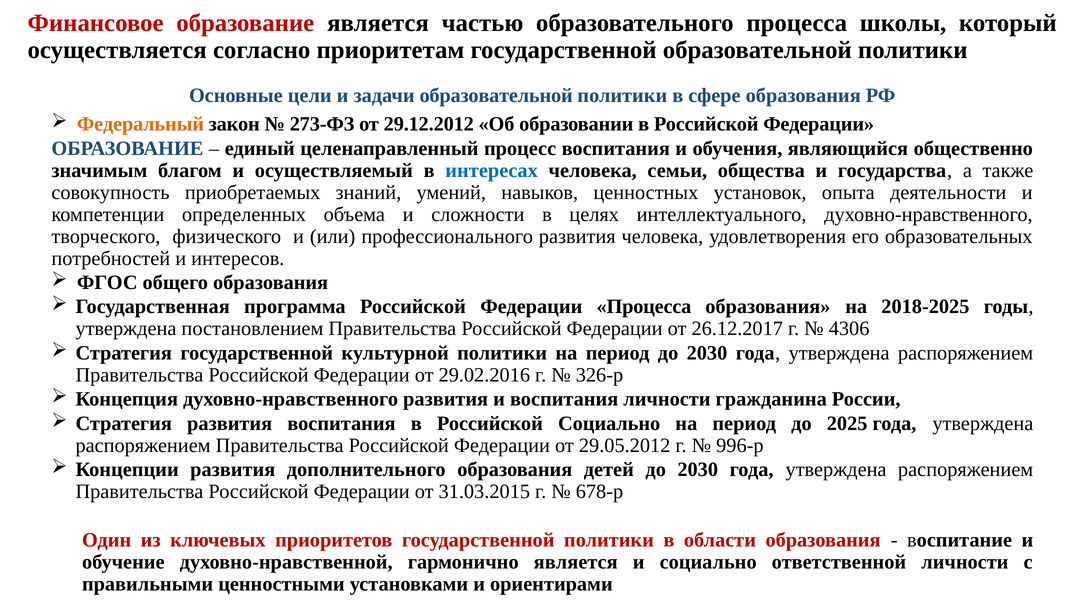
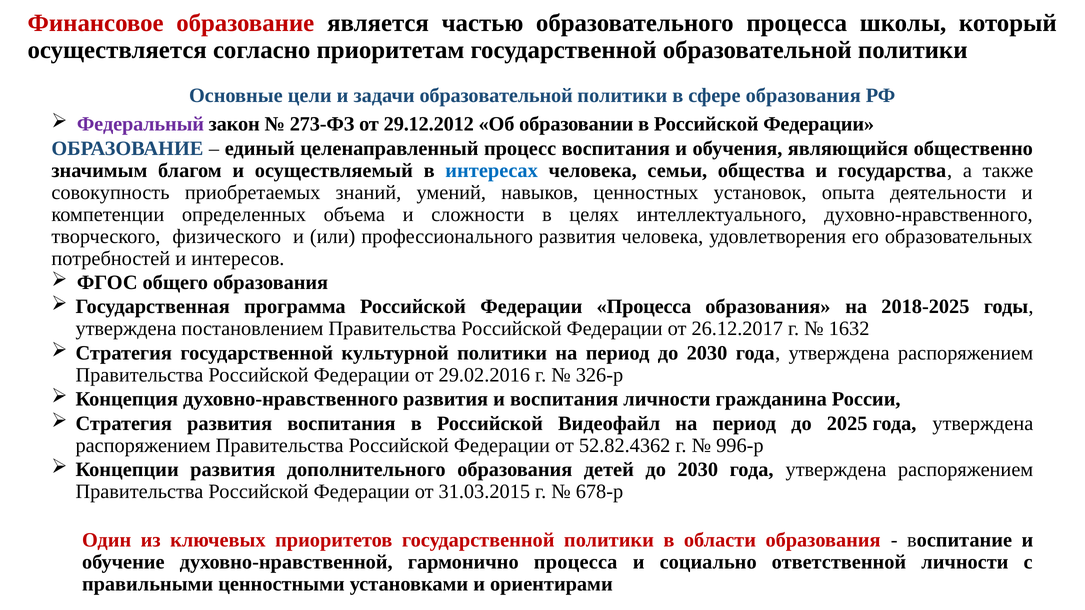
Федеральный colour: orange -> purple
4306: 4306 -> 1632
Российской Социально: Социально -> Видеофайл
29.05.2012: 29.05.2012 -> 52.82.4362
гармонично является: является -> процесса
